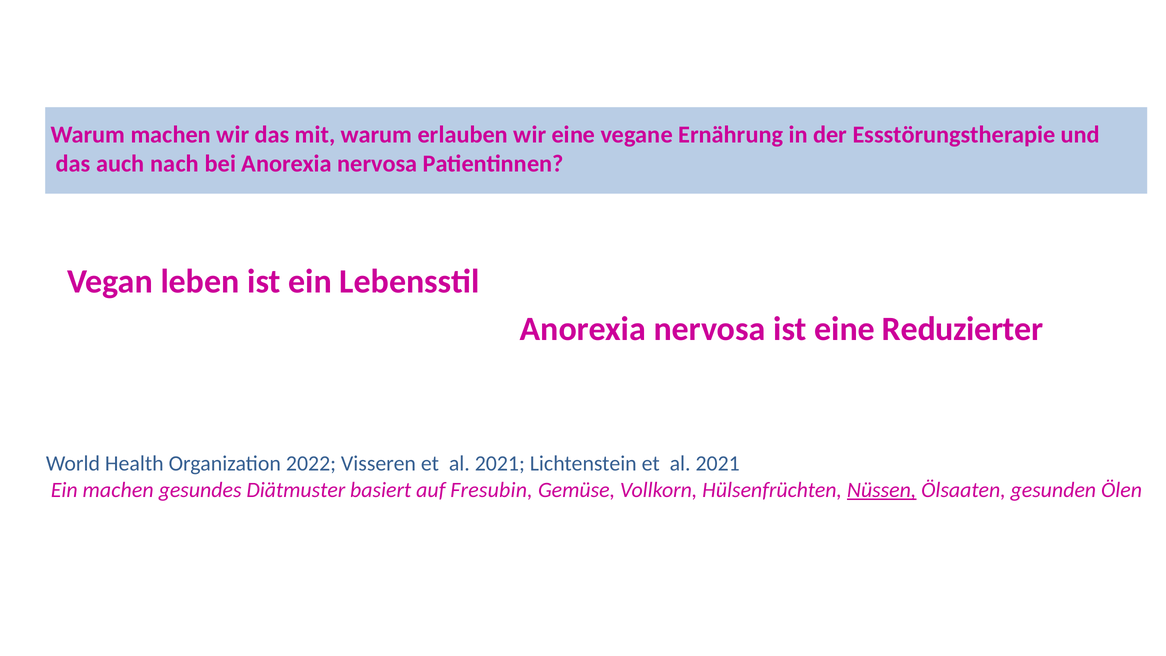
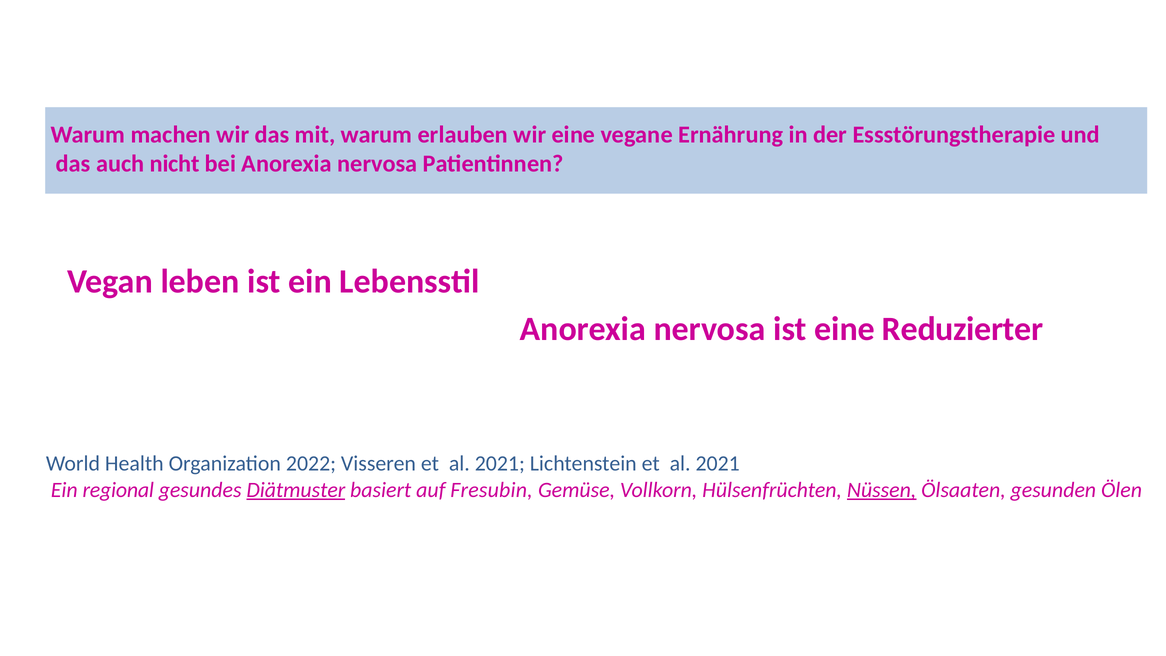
nach: nach -> nicht
Ein machen: machen -> regional
Diätmuster underline: none -> present
